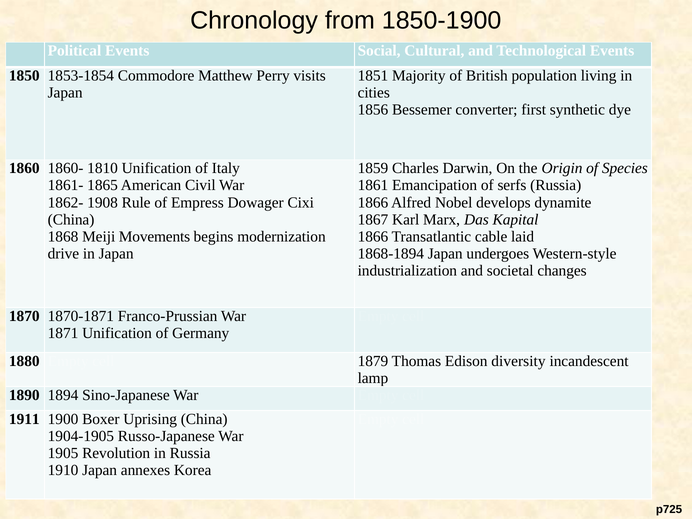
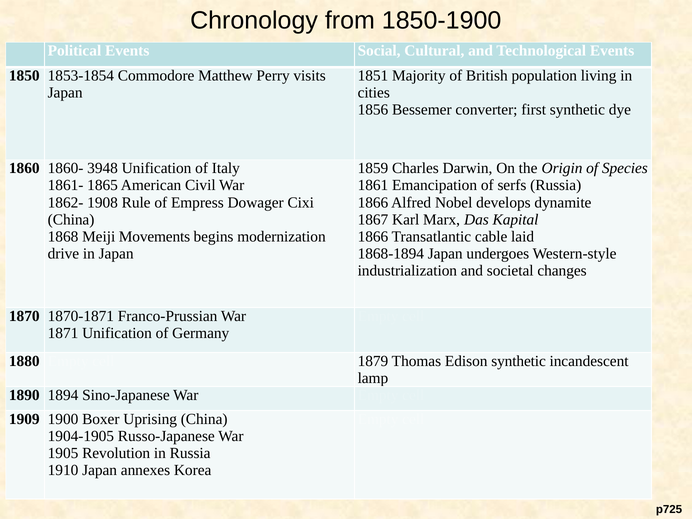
1810: 1810 -> 3948
Edison diversity: diversity -> synthetic
1911: 1911 -> 1909
